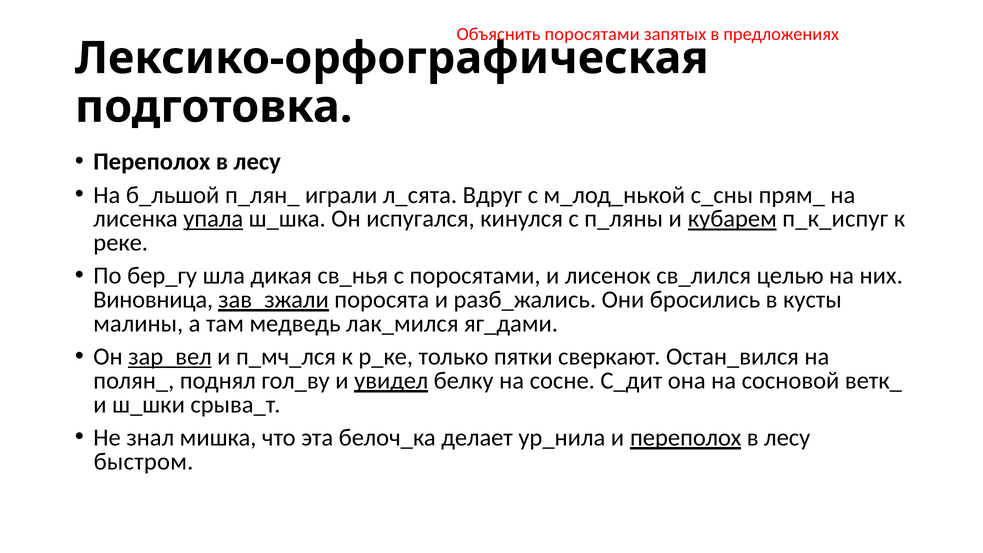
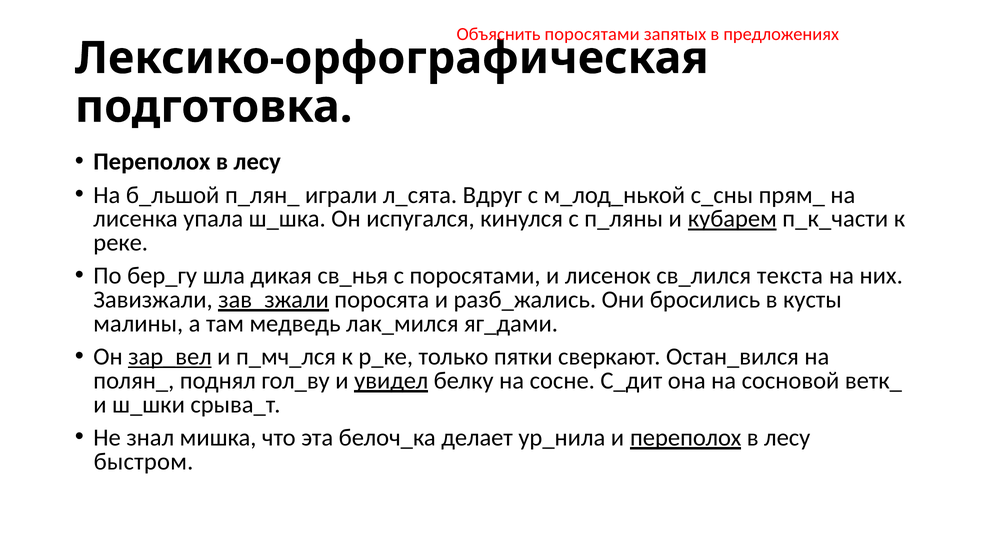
упала underline: present -> none
п_к_испуг: п_к_испуг -> п_к_части
целью: целью -> текста
Виновница: Виновница -> Завизжали
